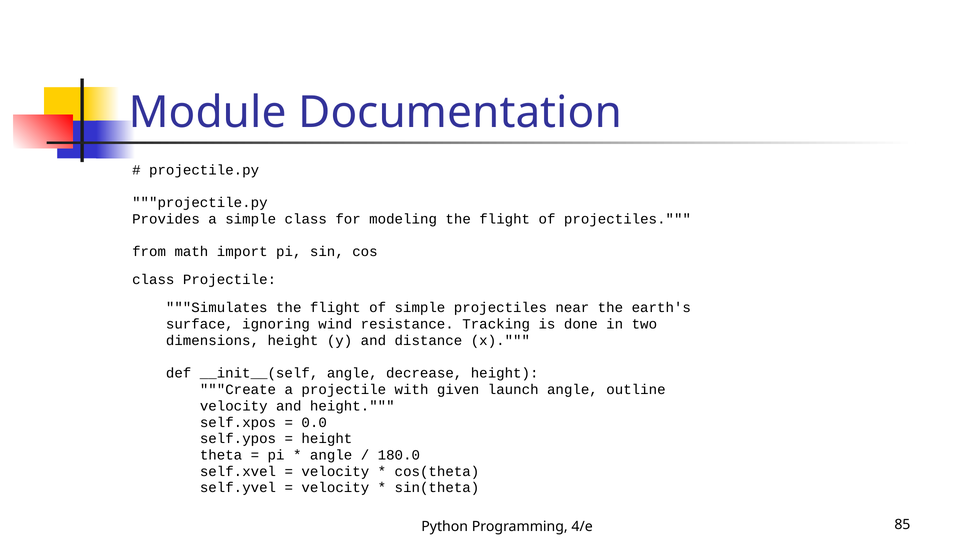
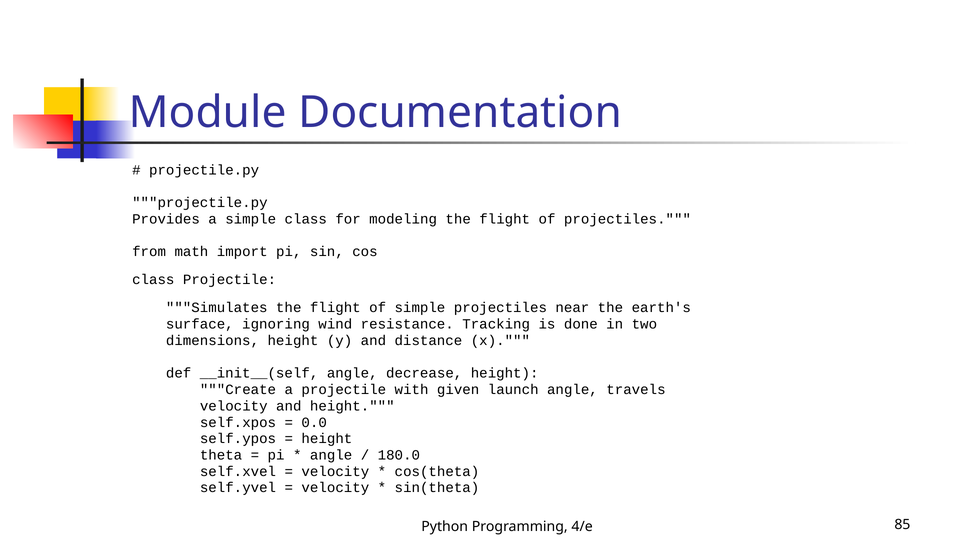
outline: outline -> travels
